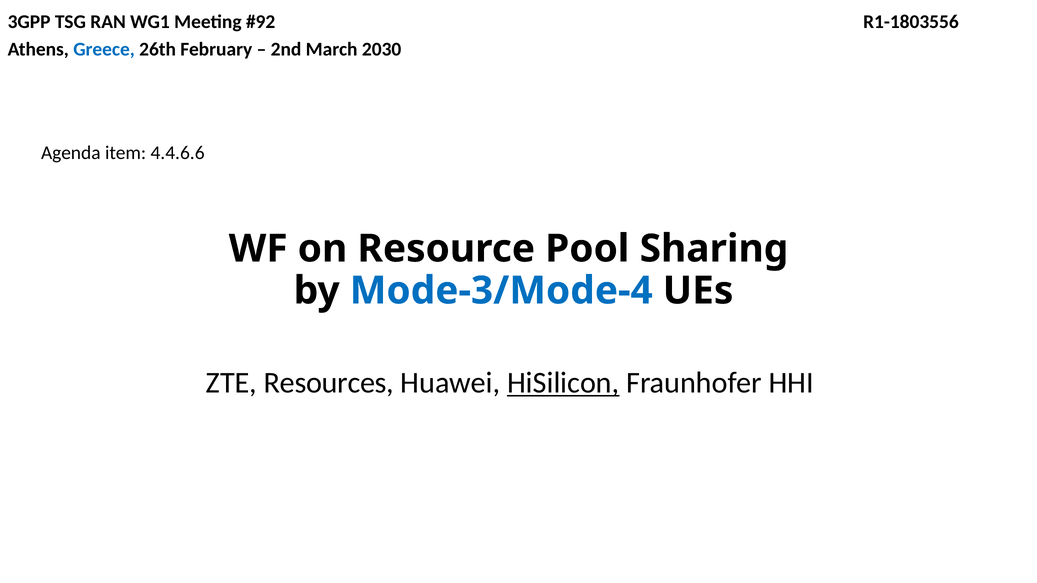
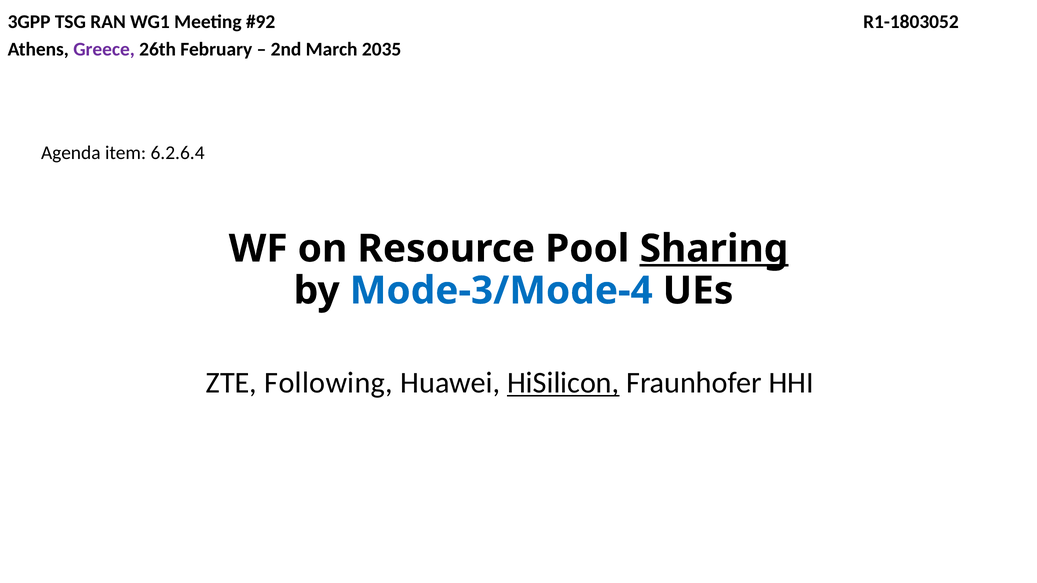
R1-1803556: R1-1803556 -> R1-1803052
Greece colour: blue -> purple
2030: 2030 -> 2035
4.4.6.6: 4.4.6.6 -> 6.2.6.4
Sharing underline: none -> present
Resources: Resources -> Following
